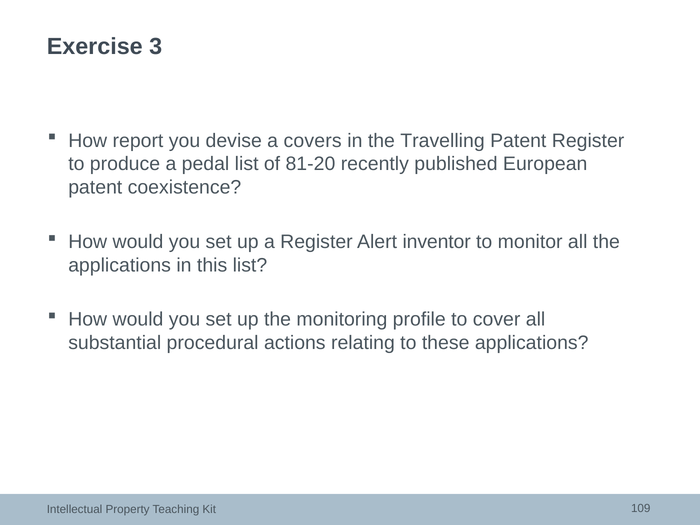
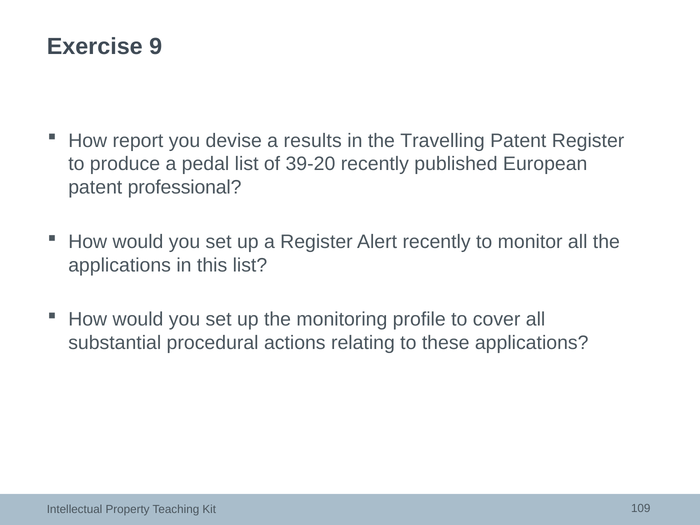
3: 3 -> 9
covers: covers -> results
81-20: 81-20 -> 39-20
coexistence: coexistence -> professional
Alert inventor: inventor -> recently
